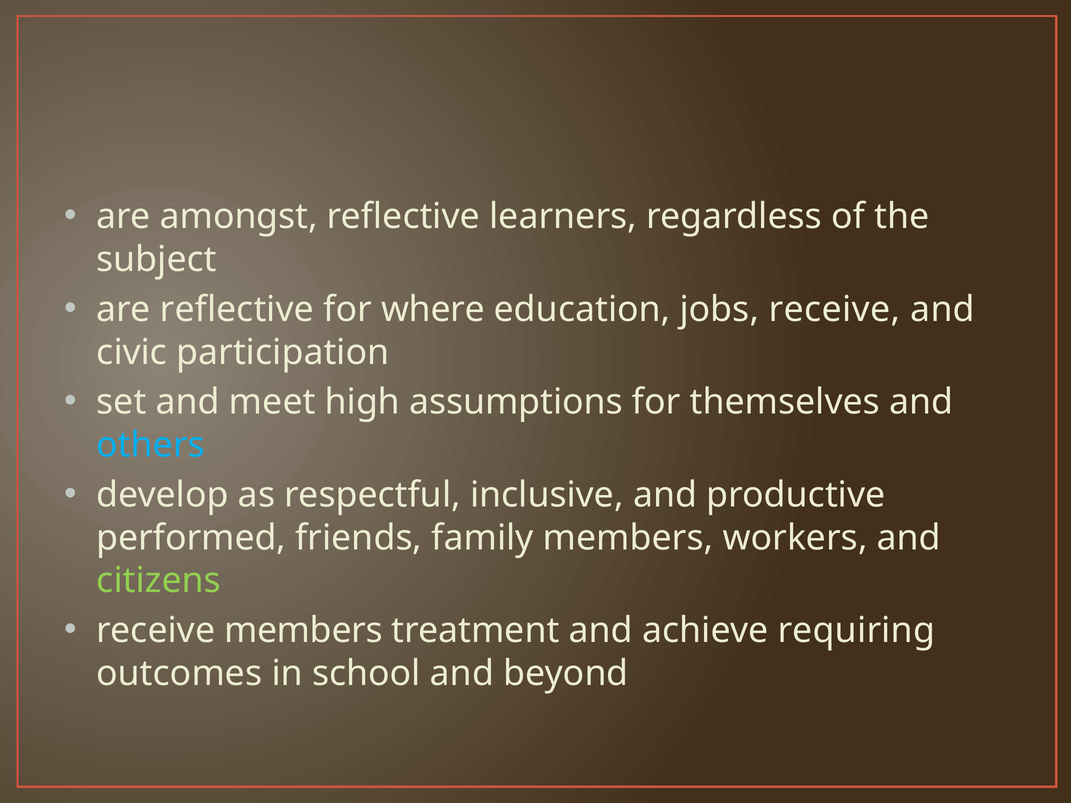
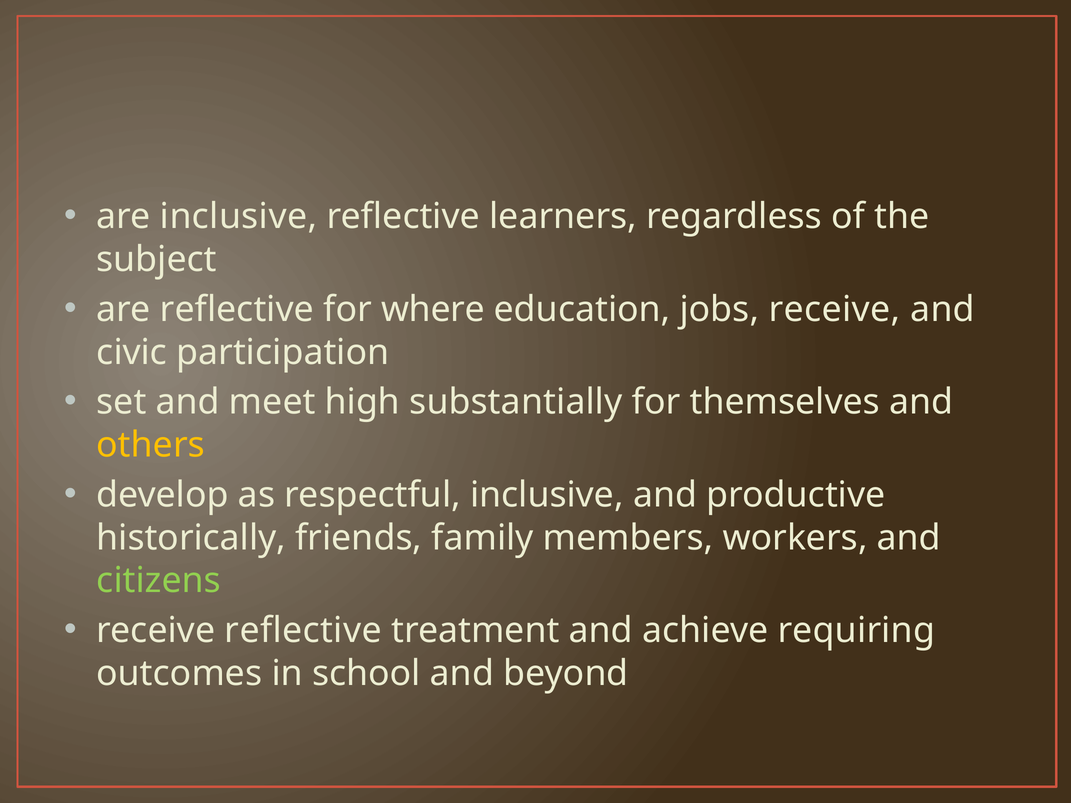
are amongst: amongst -> inclusive
assumptions: assumptions -> substantially
others colour: light blue -> yellow
performed: performed -> historically
receive members: members -> reflective
